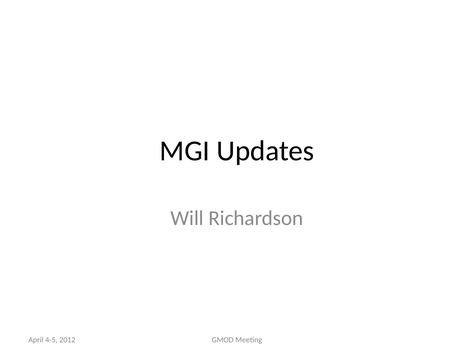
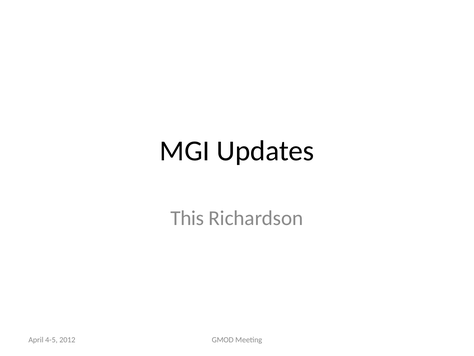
Will: Will -> This
